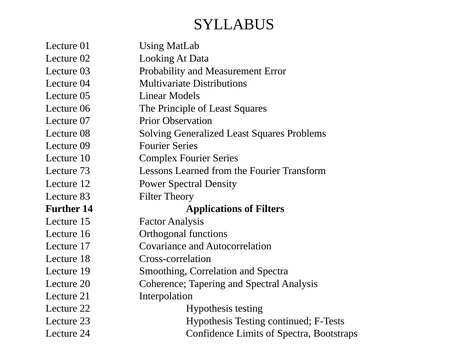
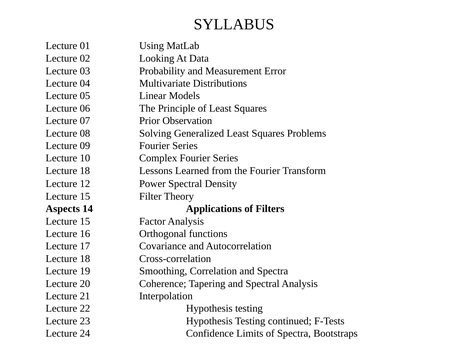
73 at (85, 171): 73 -> 18
83 at (85, 196): 83 -> 15
Further: Further -> Aspects
